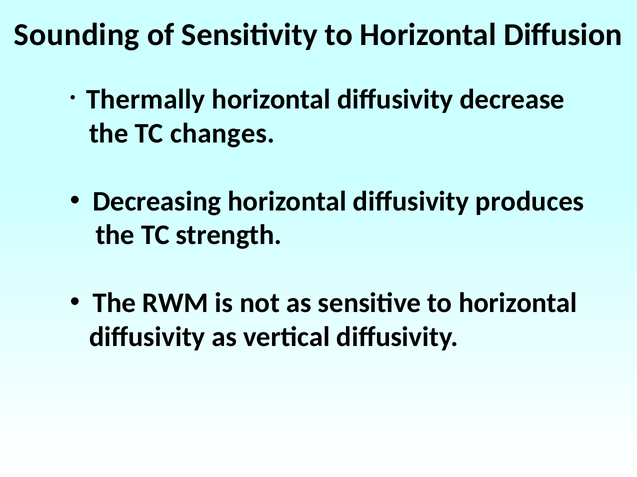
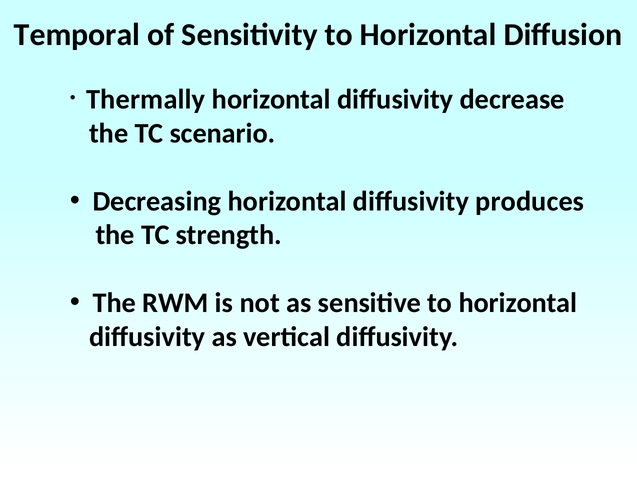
Sounding: Sounding -> Temporal
changes: changes -> scenario
